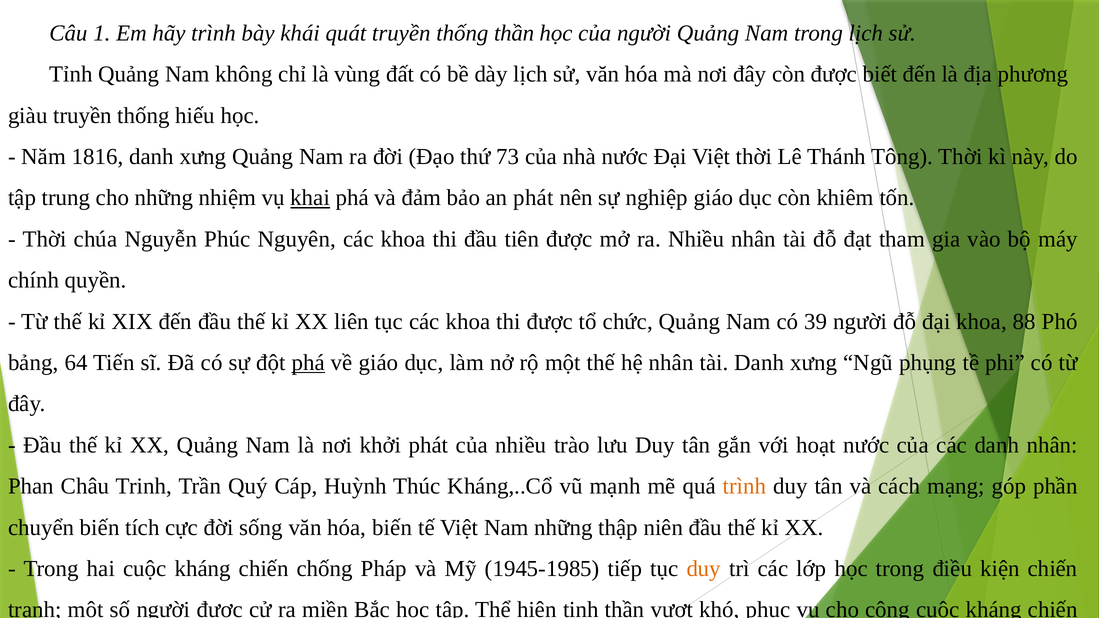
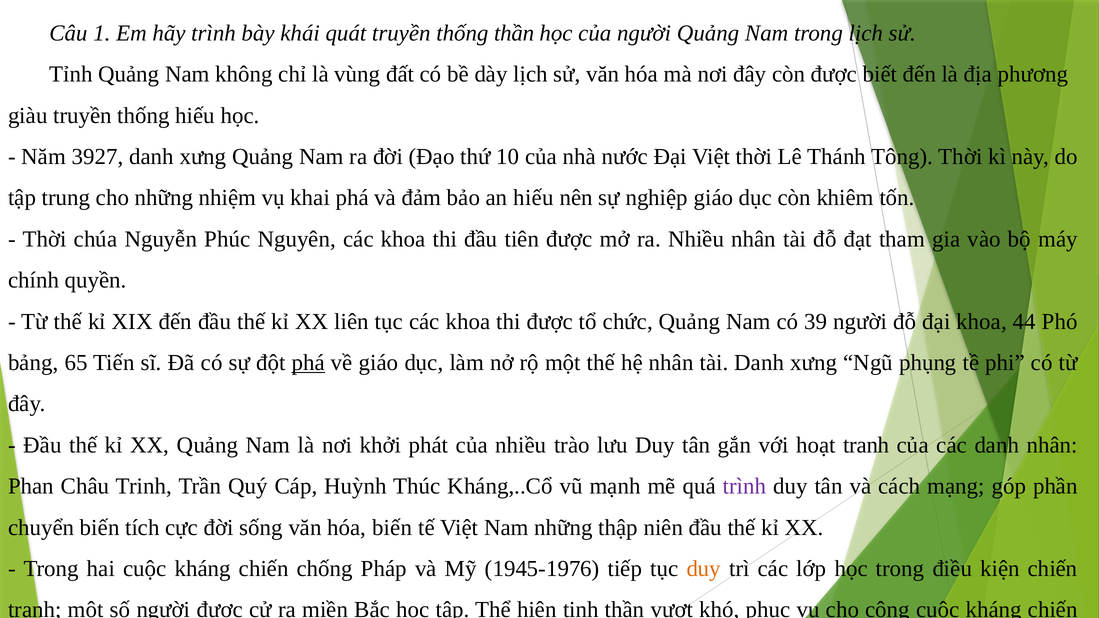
1816: 1816 -> 3927
73: 73 -> 10
khai underline: present -> none
an phát: phát -> hiếu
88: 88 -> 44
64: 64 -> 65
hoạt nước: nước -> tranh
trình at (744, 486) colour: orange -> purple
1945-1985: 1945-1985 -> 1945-1976
